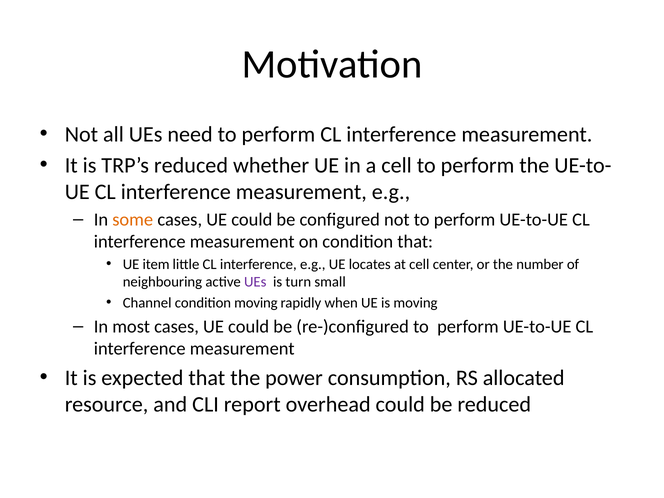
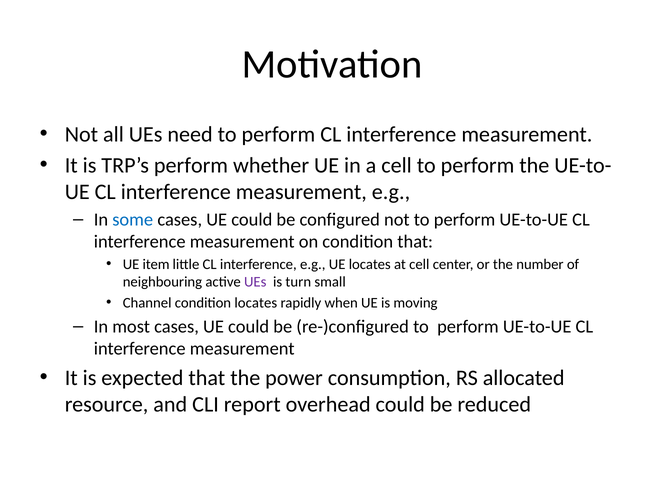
TRP’s reduced: reduced -> perform
some colour: orange -> blue
condition moving: moving -> locates
